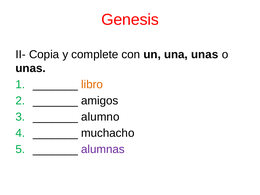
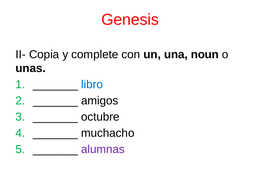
una unas: unas -> noun
libro colour: orange -> blue
alumno: alumno -> octubre
